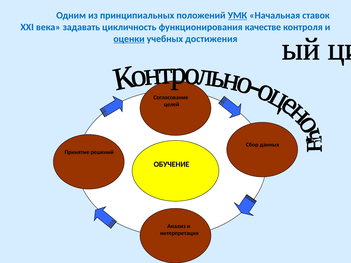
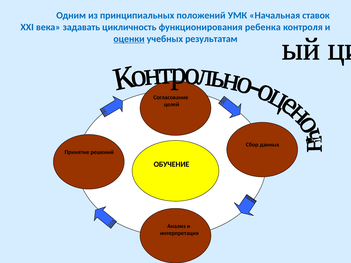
УМК underline: present -> none
качестве: качестве -> ребенка
достижения: достижения -> результатам
